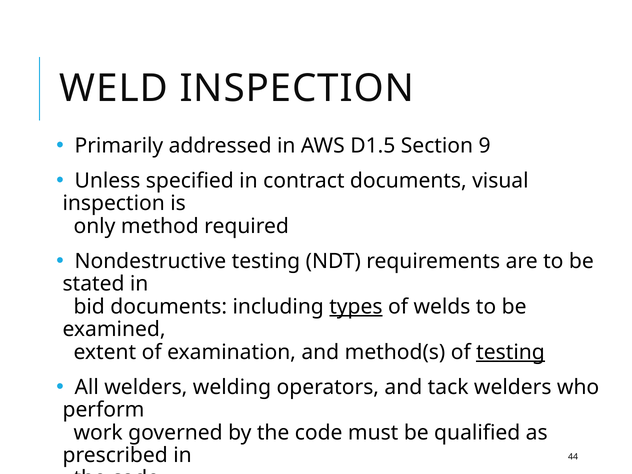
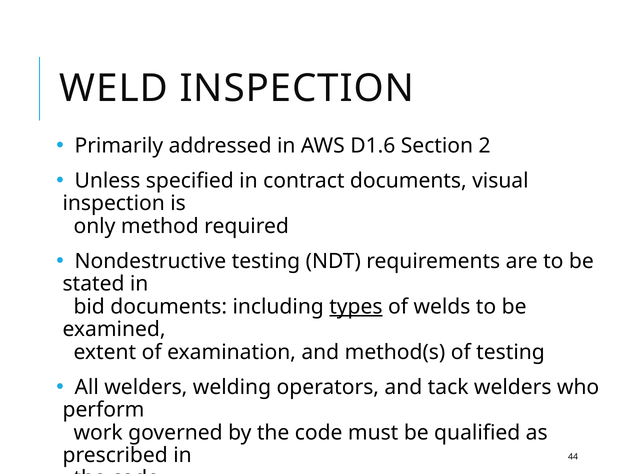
D1.5: D1.5 -> D1.6
9: 9 -> 2
testing at (511, 352) underline: present -> none
